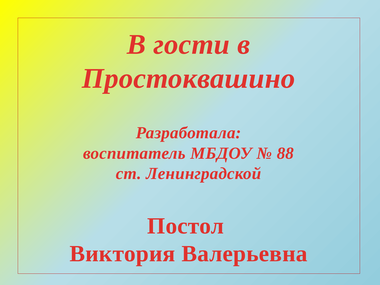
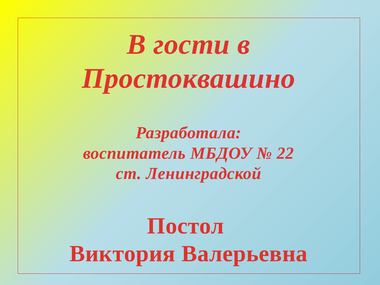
88: 88 -> 22
